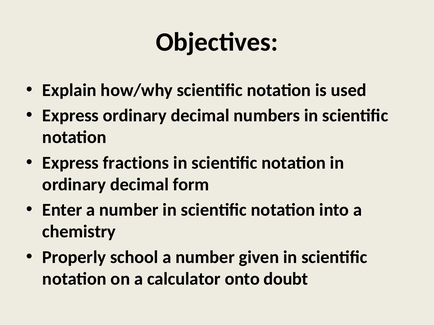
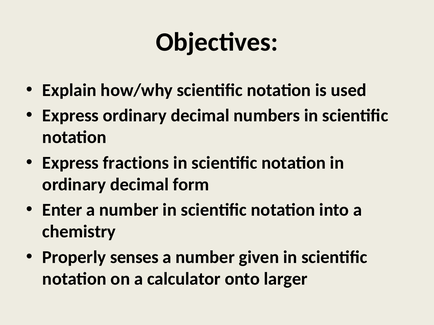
school: school -> senses
doubt: doubt -> larger
